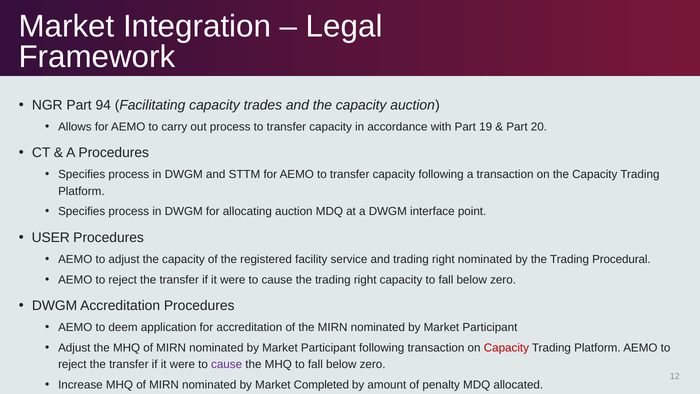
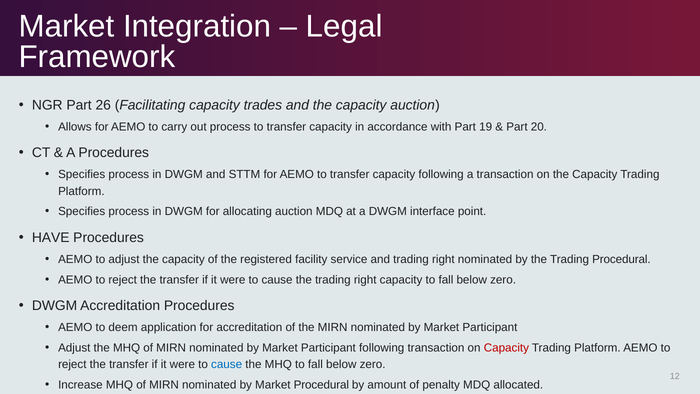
94: 94 -> 26
USER: USER -> HAVE
cause at (227, 364) colour: purple -> blue
Market Completed: Completed -> Procedural
